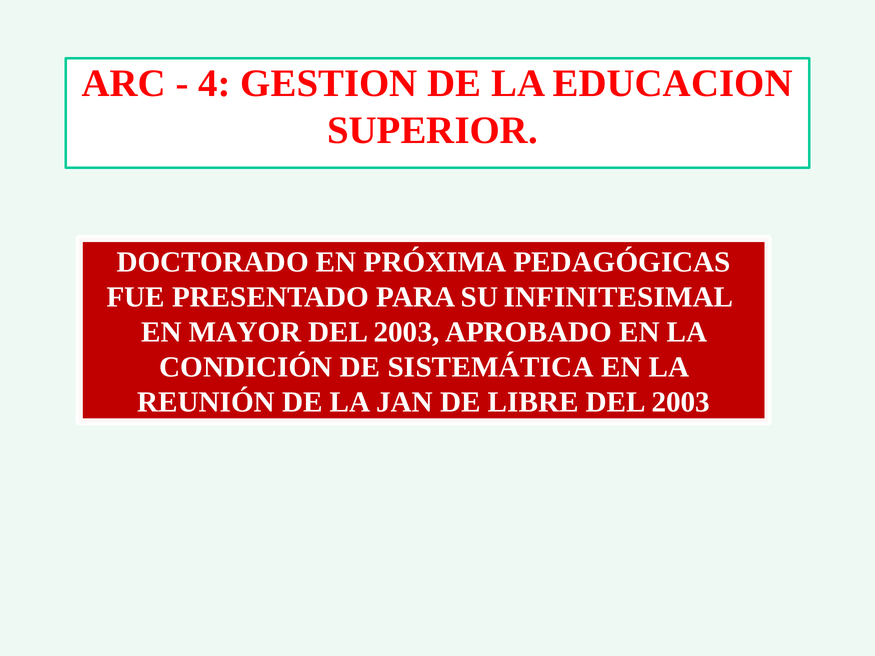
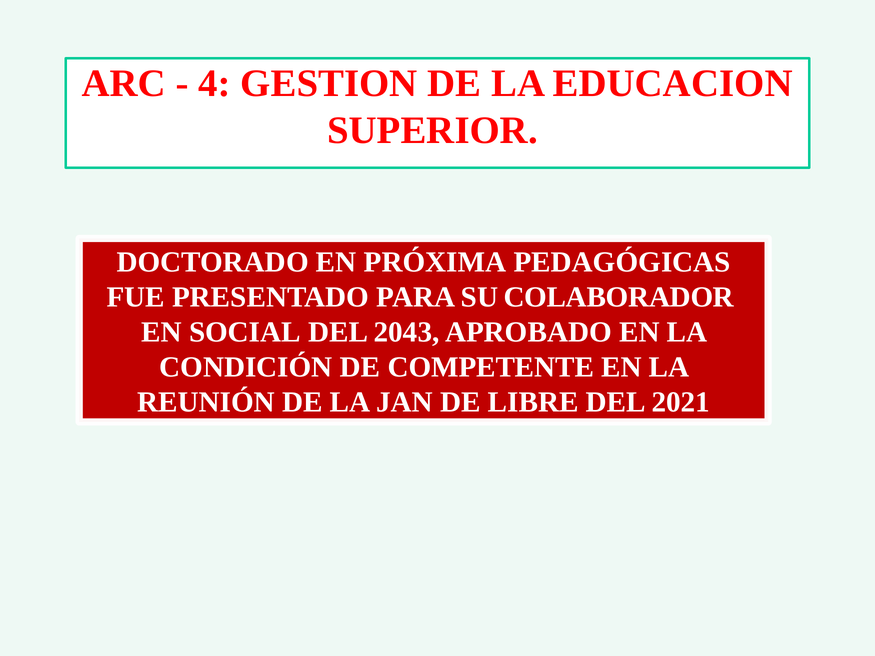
INFINITESIMAL: INFINITESIMAL -> COLABORADOR
MAYOR: MAYOR -> SOCIAL
2003 at (407, 332): 2003 -> 2043
SISTEMÁTICA: SISTEMÁTICA -> COMPETENTE
2003 at (681, 402): 2003 -> 2021
